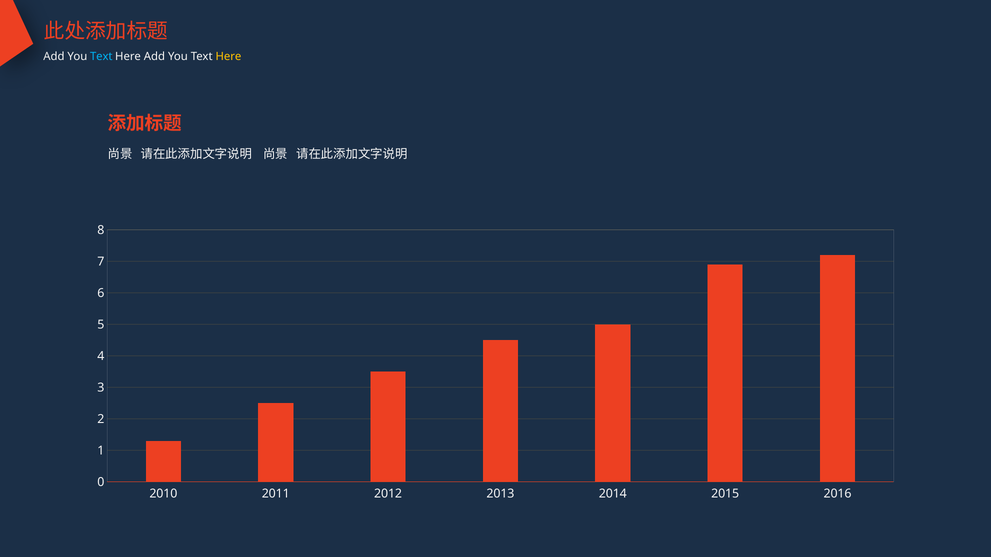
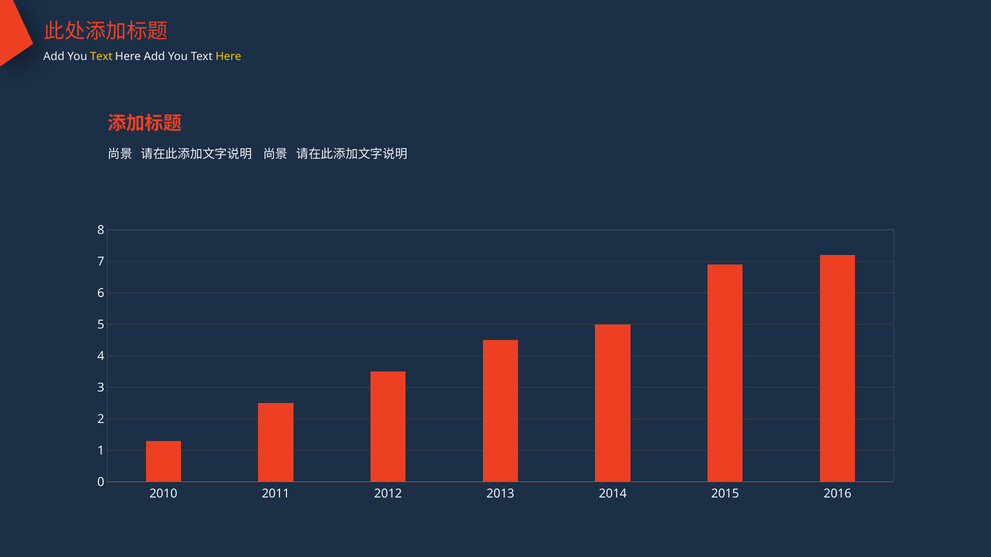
Text at (101, 57) colour: light blue -> yellow
